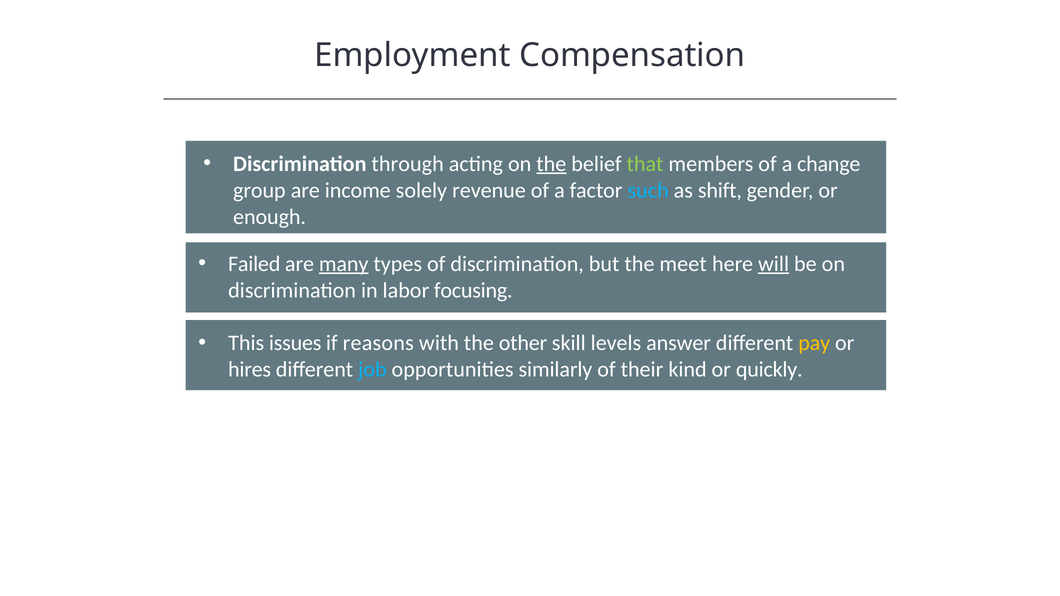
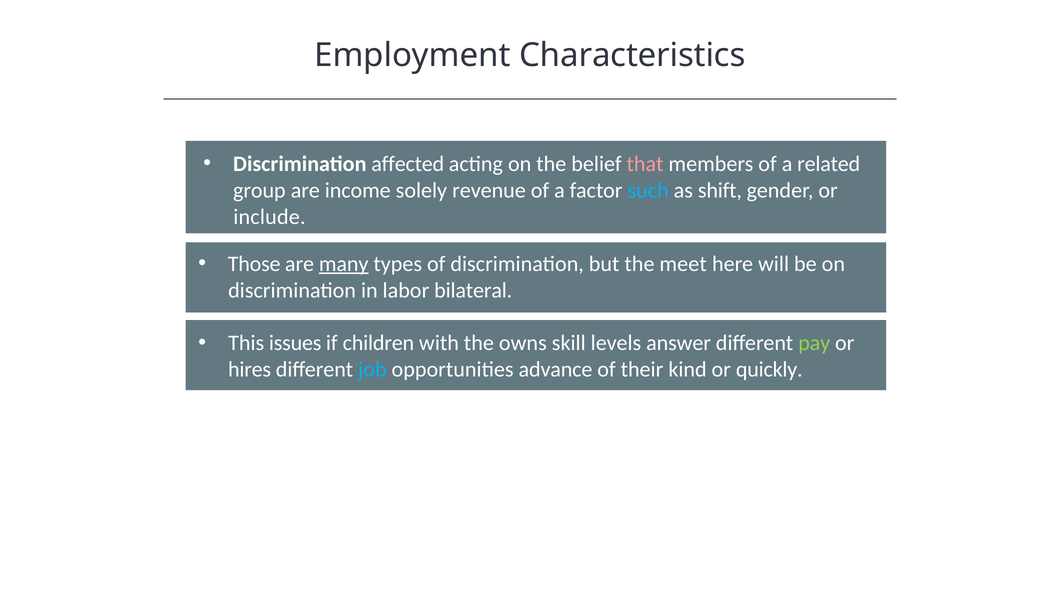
Compensation: Compensation -> Characteristics
through: through -> affected
the at (551, 164) underline: present -> none
that colour: light green -> pink
change: change -> related
enough: enough -> include
Failed: Failed -> Those
will underline: present -> none
focusing: focusing -> bilateral
reasons: reasons -> children
other: other -> owns
pay colour: yellow -> light green
similarly: similarly -> advance
